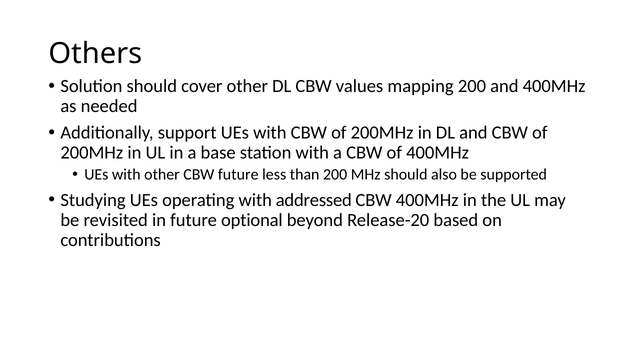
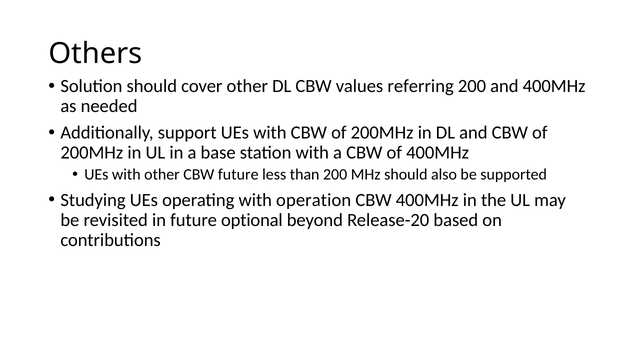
mapping: mapping -> referring
addressed: addressed -> operation
